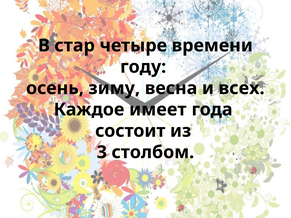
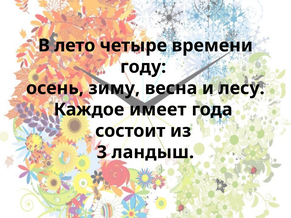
стар: стар -> лето
всех: всех -> лесу
столбом: столбом -> ландыш
